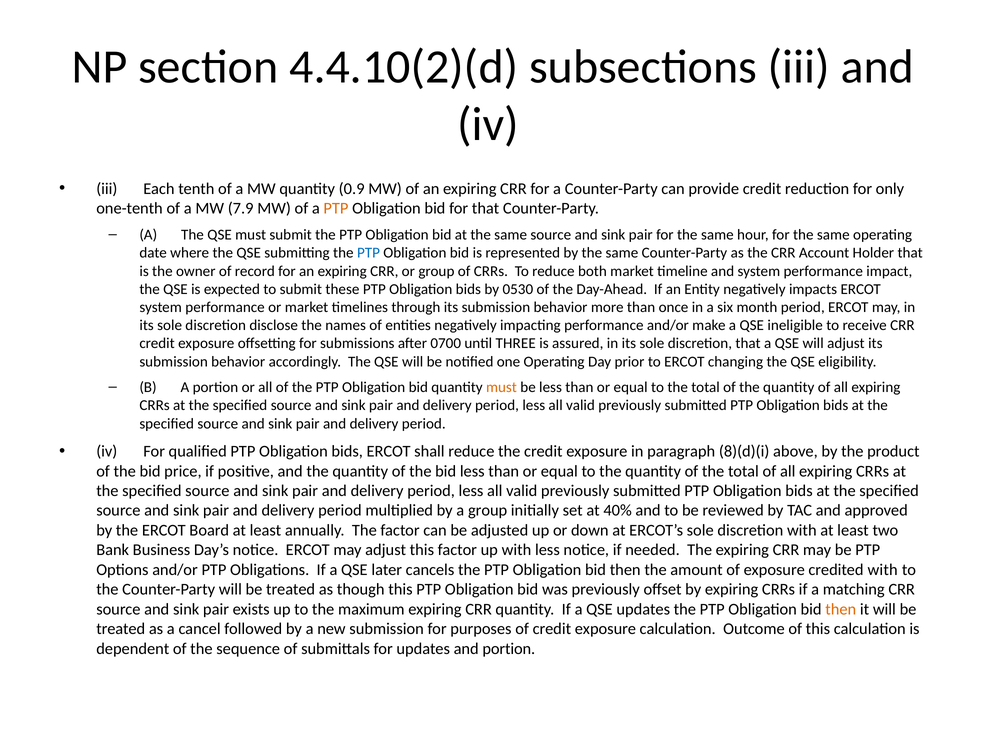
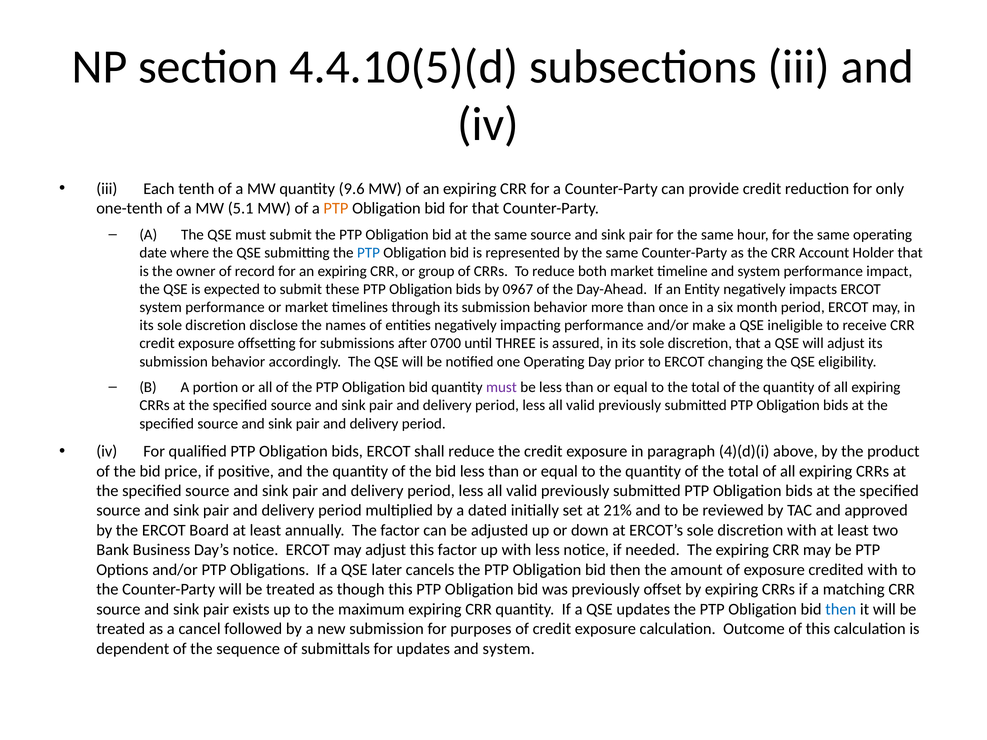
4.4.10(2)(d: 4.4.10(2)(d -> 4.4.10(5)(d
0.9: 0.9 -> 9.6
7.9: 7.9 -> 5.1
0530: 0530 -> 0967
must at (501, 387) colour: orange -> purple
8)(d)(i: 8)(d)(i -> 4)(d)(i
a group: group -> dated
40%: 40% -> 21%
then at (841, 609) colour: orange -> blue
updates and portion: portion -> system
